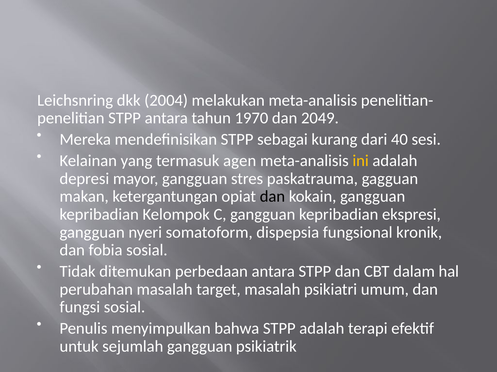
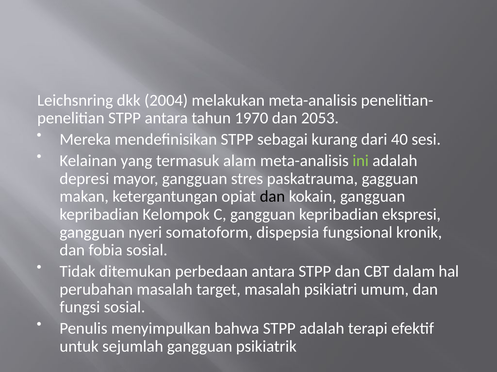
2049: 2049 -> 2053
agen: agen -> alam
ini colour: yellow -> light green
